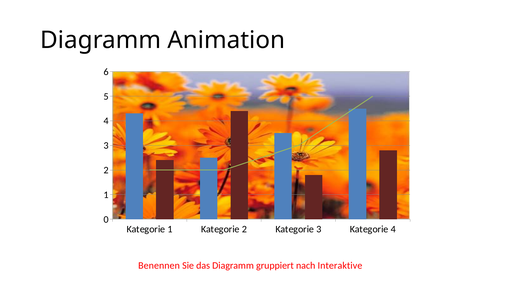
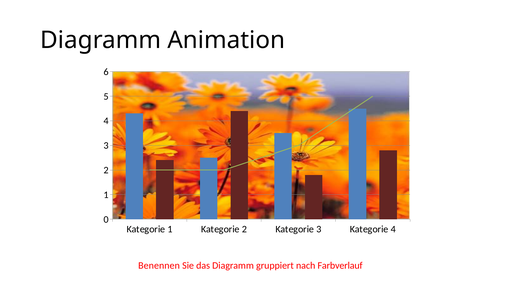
Interaktive: Interaktive -> Farbverlauf
